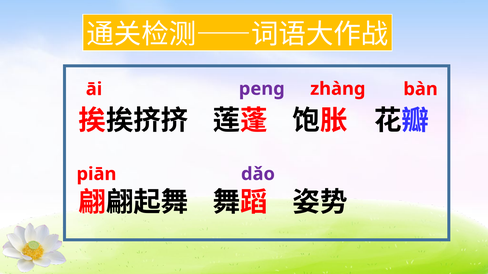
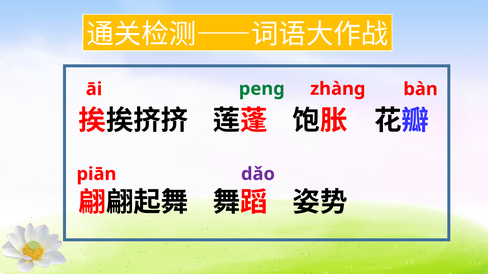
peng colour: purple -> green
